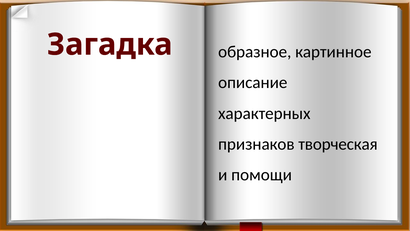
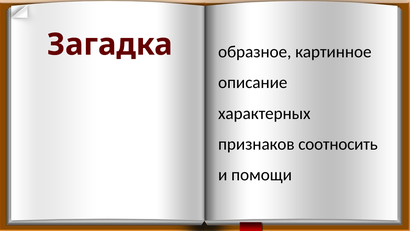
творческая: творческая -> соотносить
